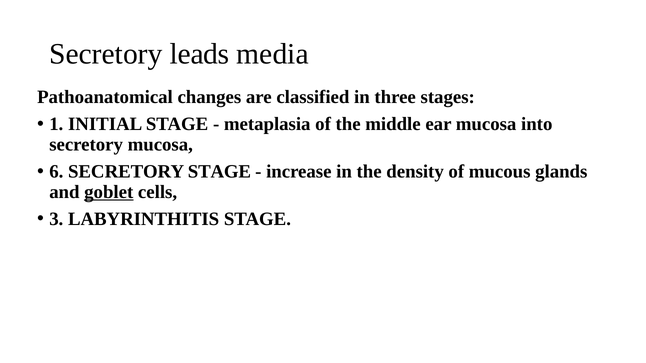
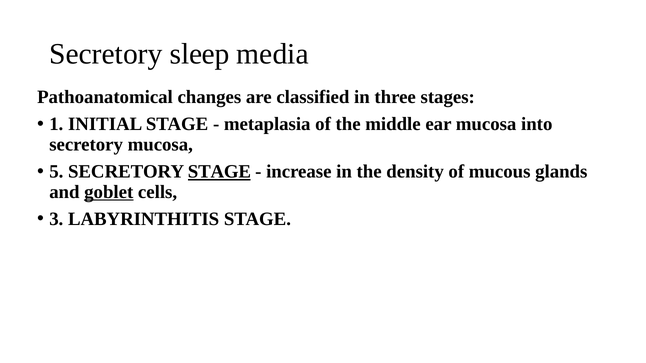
leads: leads -> sleep
6: 6 -> 5
STAGE at (219, 172) underline: none -> present
